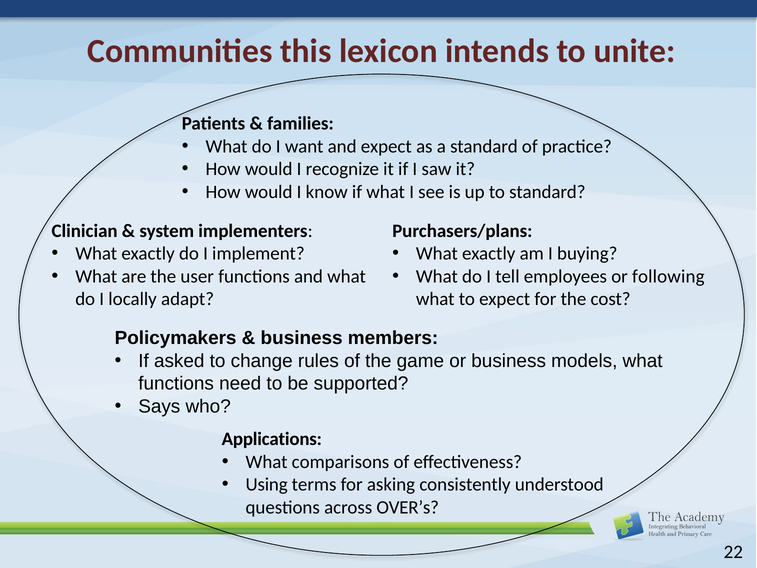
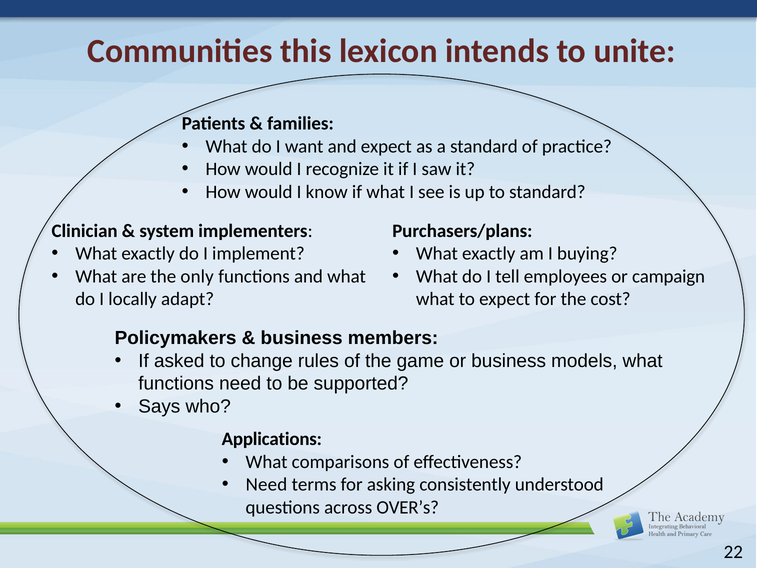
user: user -> only
following: following -> campaign
Using at (267, 484): Using -> Need
